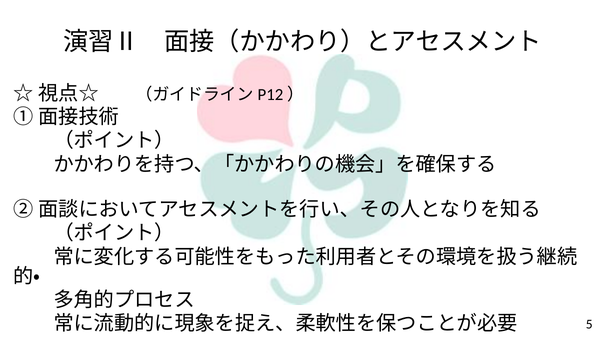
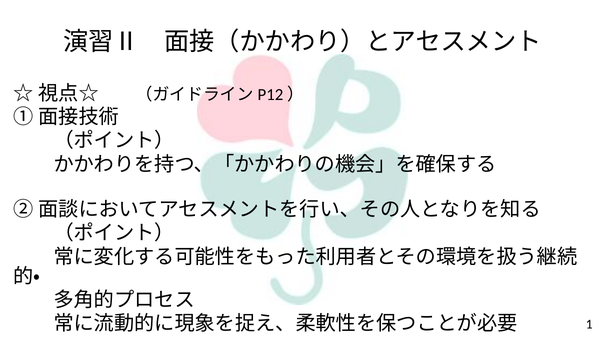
5: 5 -> 1
